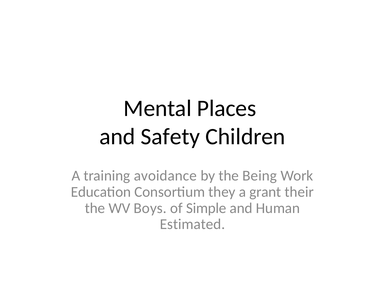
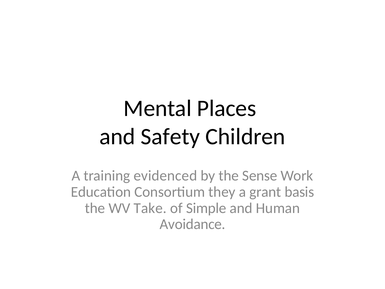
avoidance: avoidance -> evidenced
Being: Being -> Sense
their: their -> basis
Boys: Boys -> Take
Estimated: Estimated -> Avoidance
